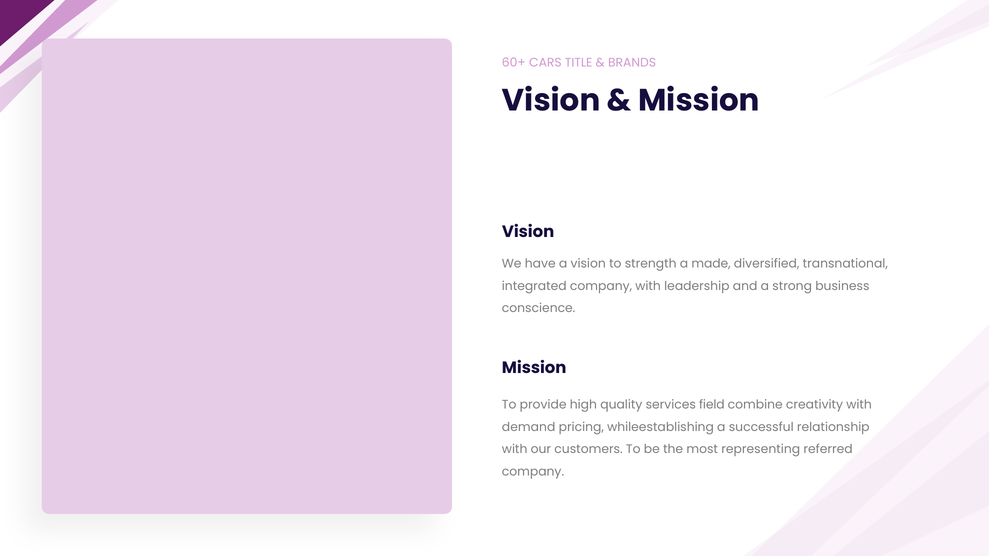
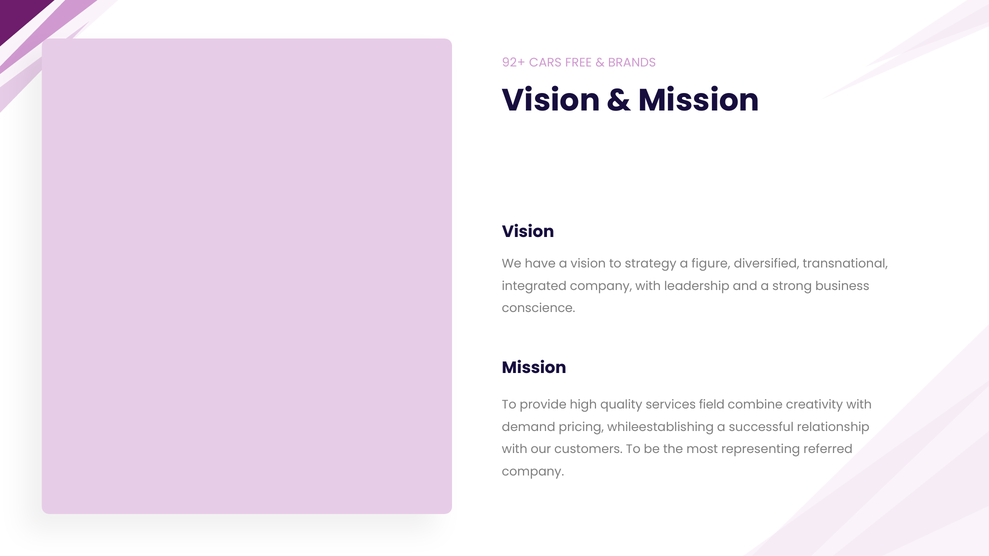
60+: 60+ -> 92+
TITLE: TITLE -> FREE
strength: strength -> strategy
made: made -> figure
